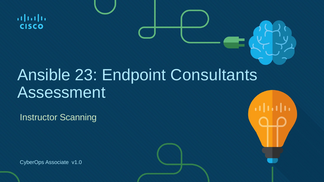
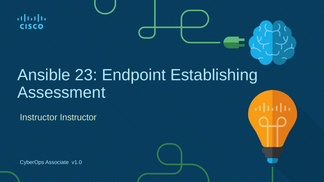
Consultants: Consultants -> Establishing
Instructor Scanning: Scanning -> Instructor
